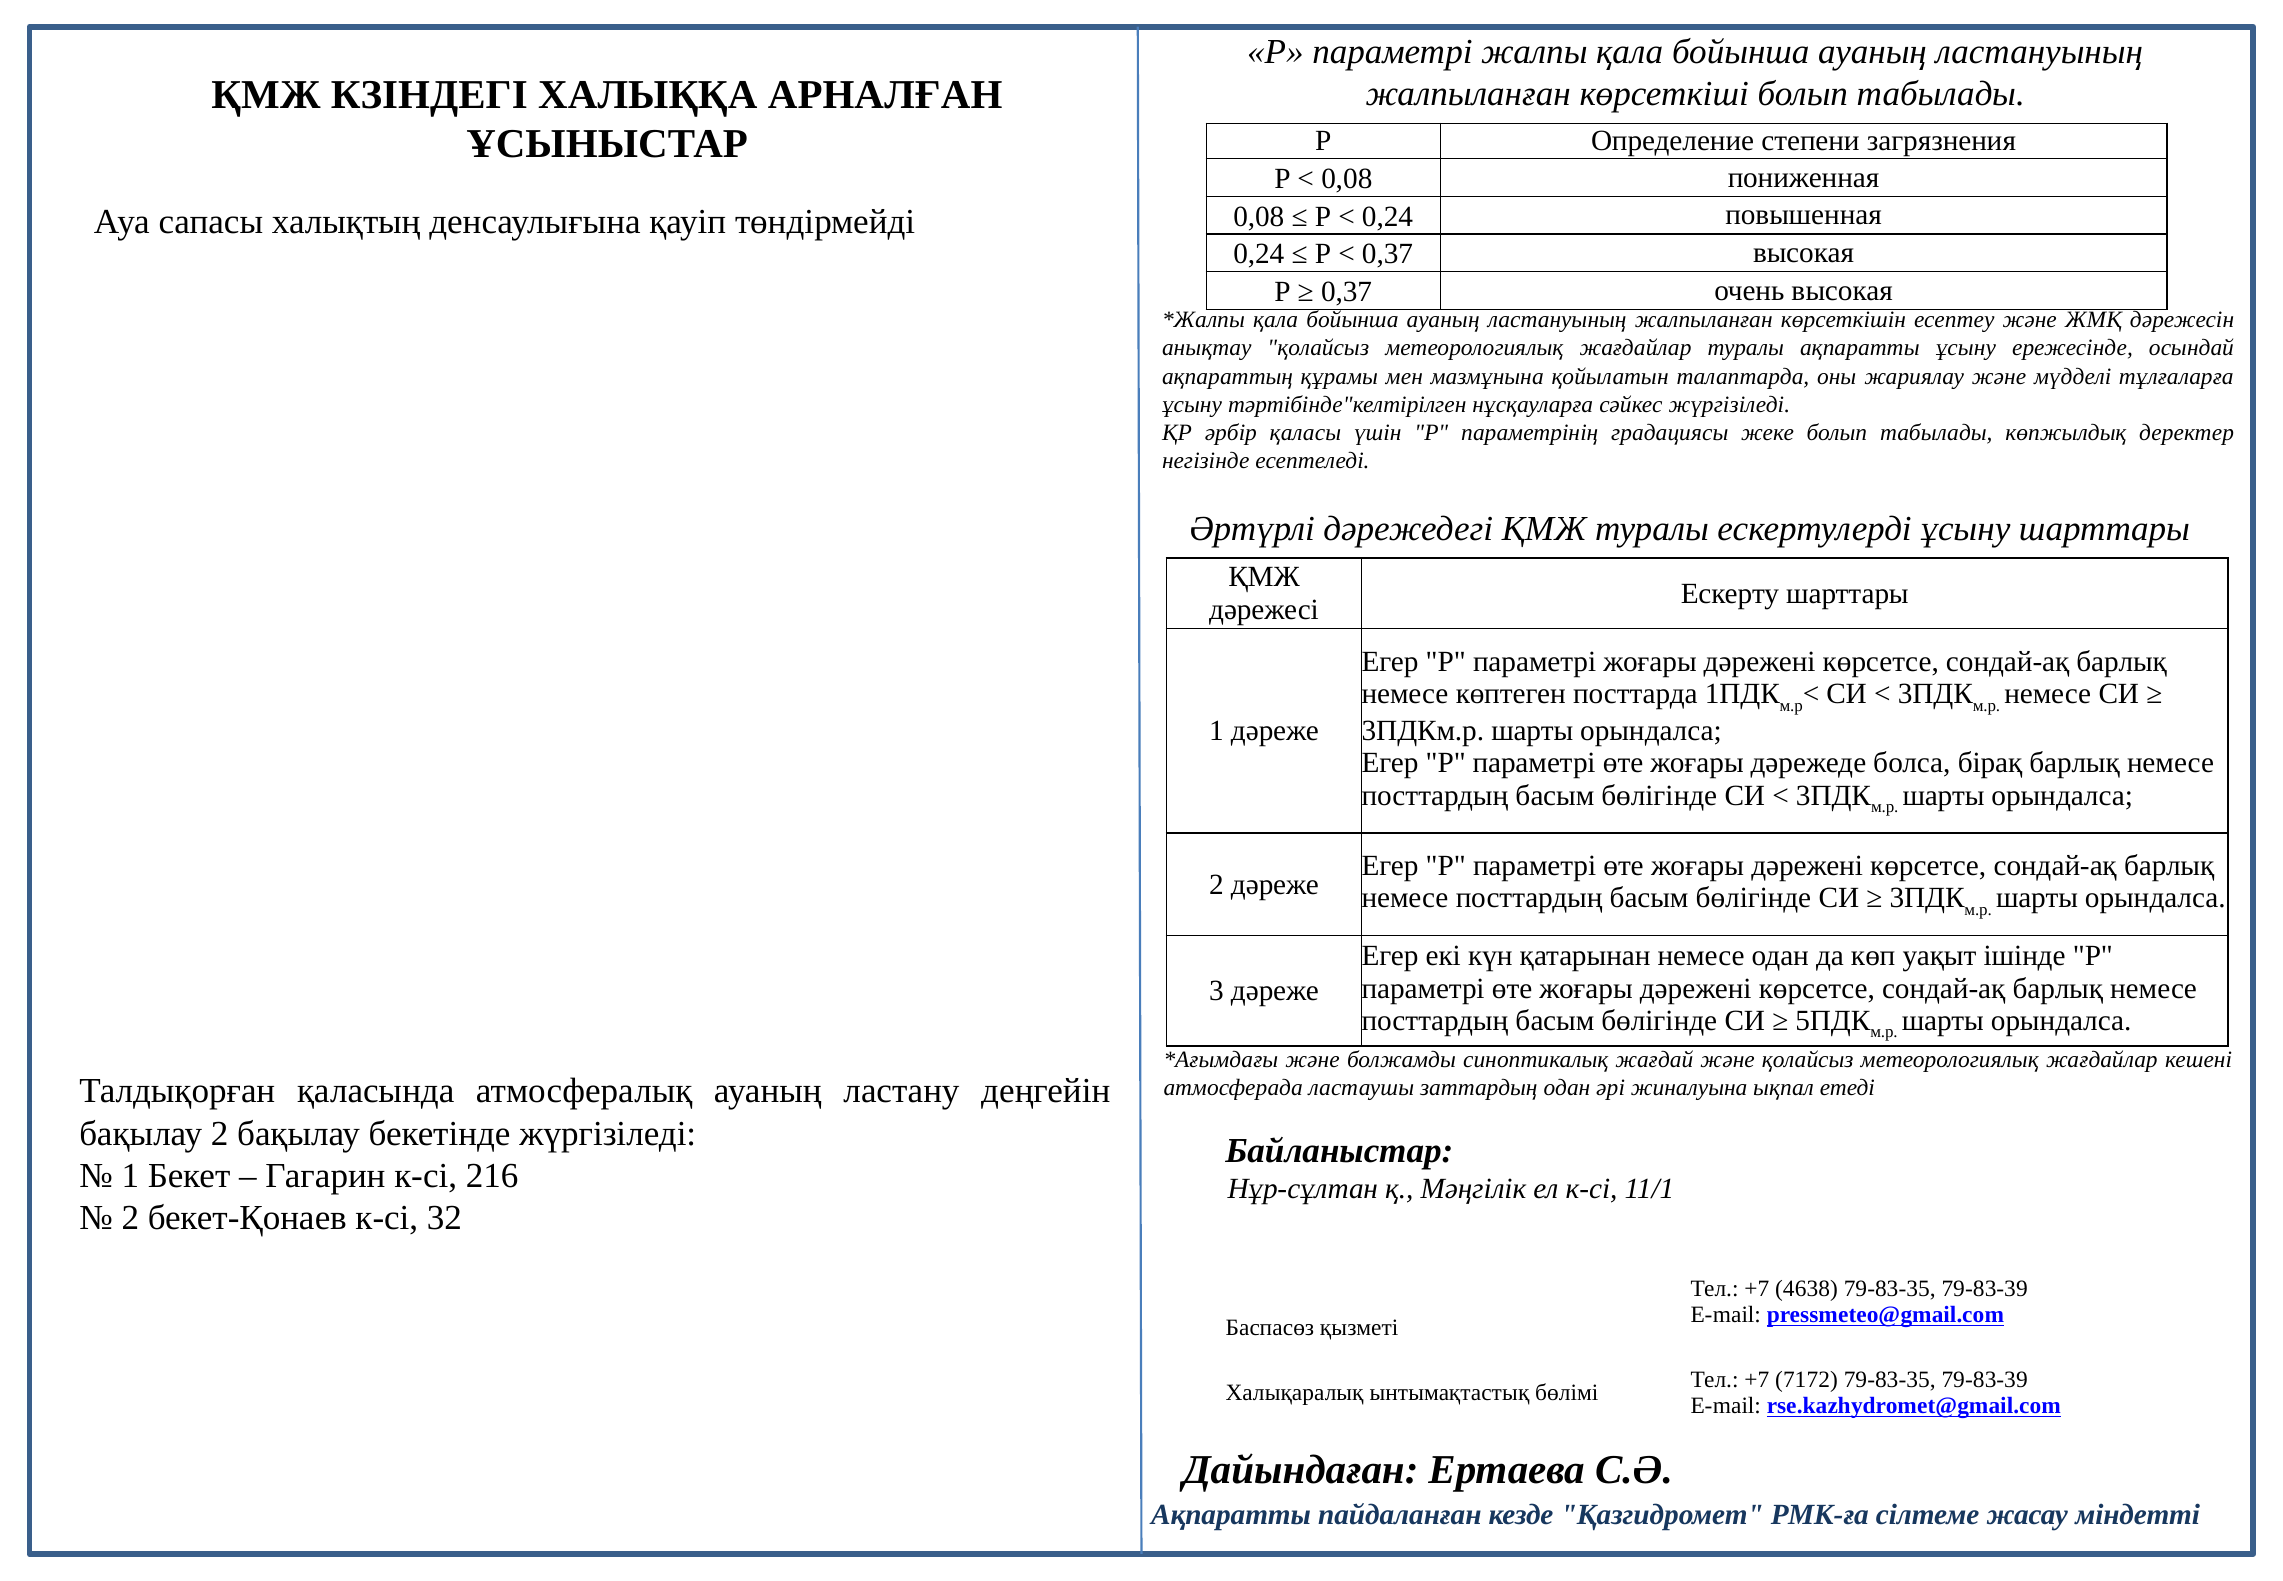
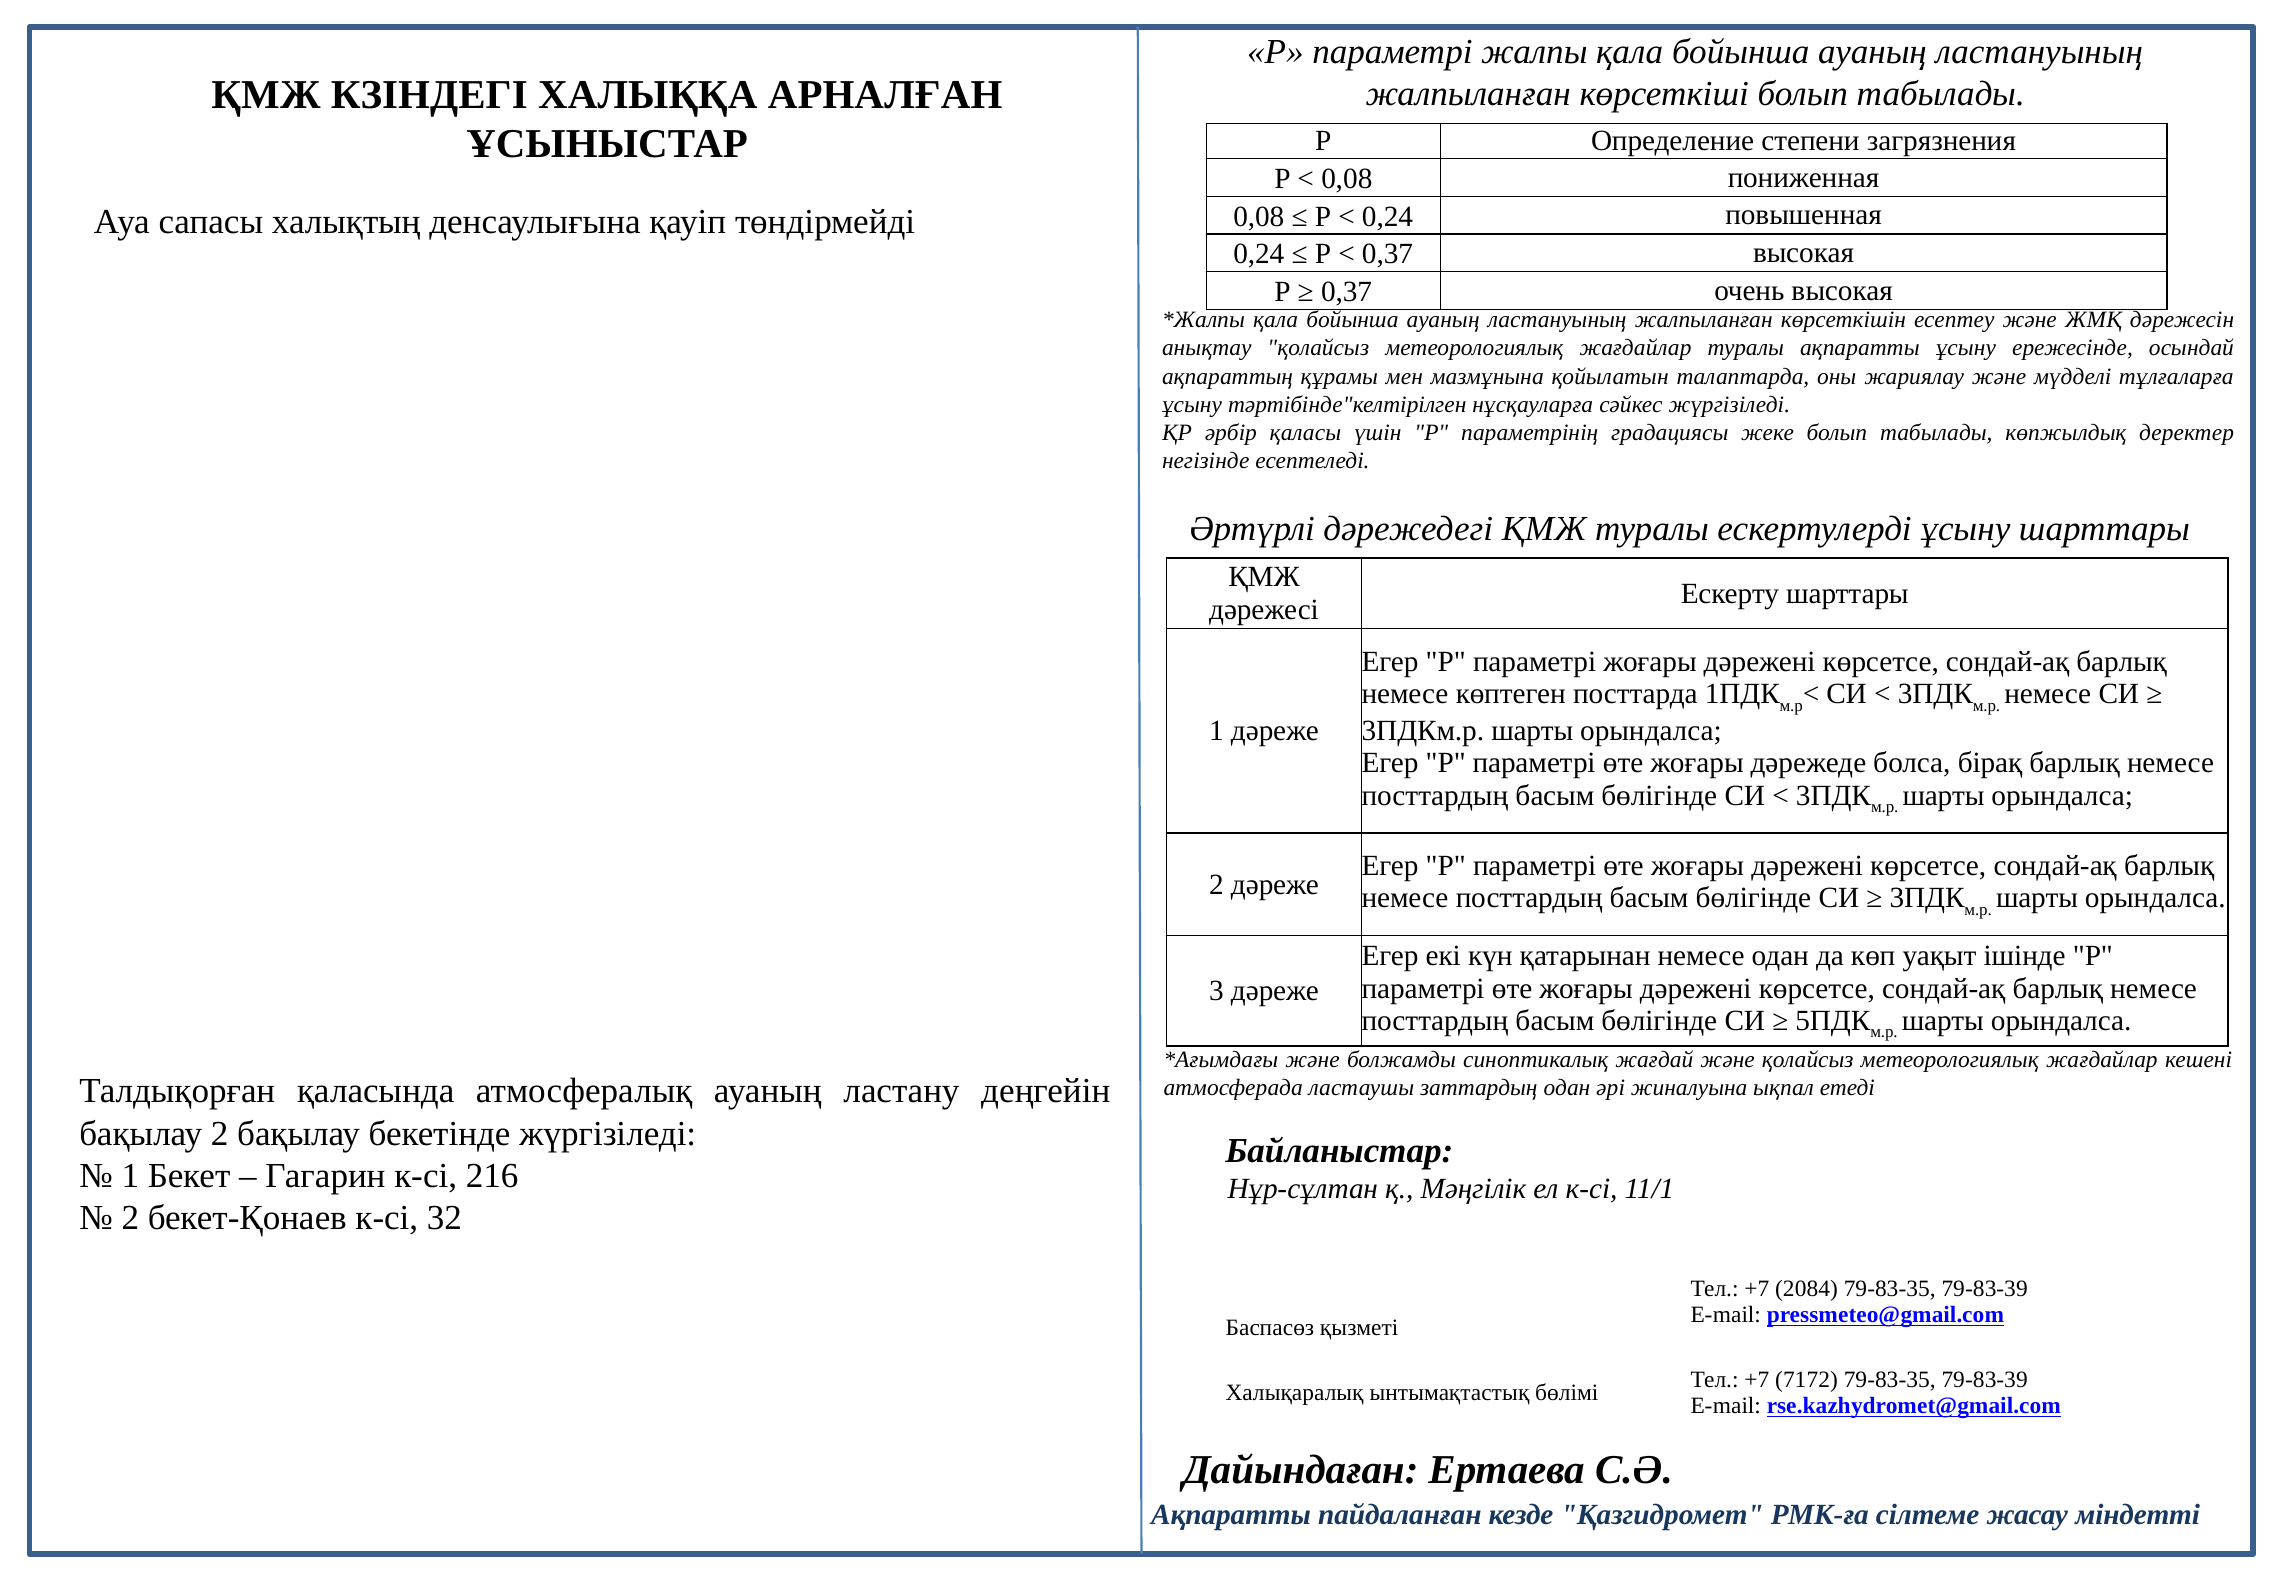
4638: 4638 -> 2084
